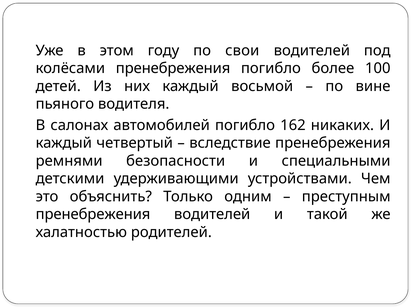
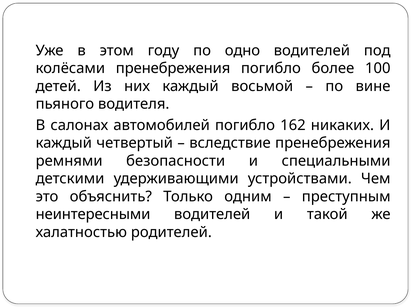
свои: свои -> одно
пренебрежения at (93, 214): пренебрежения -> неинтересными
